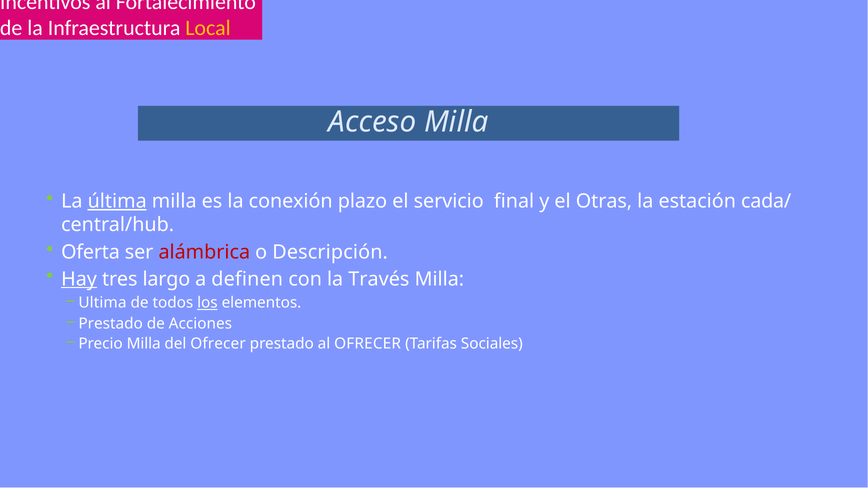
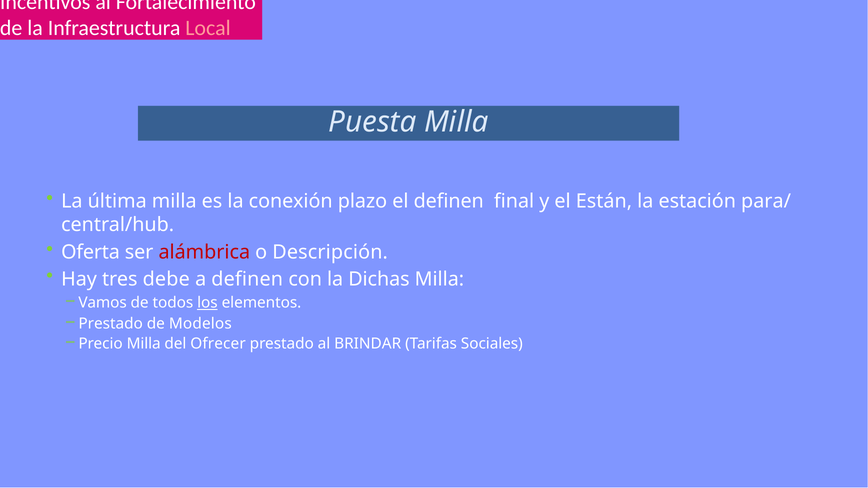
Local colour: yellow -> pink
Acceso: Acceso -> Puesta
última underline: present -> none
el servicio: servicio -> definen
Otras: Otras -> Están
cada/: cada/ -> para/
Hay underline: present -> none
largo: largo -> debe
Través: Través -> Dichas
Ultima: Ultima -> Vamos
Acciones: Acciones -> Modelos
al OFRECER: OFRECER -> BRINDAR
